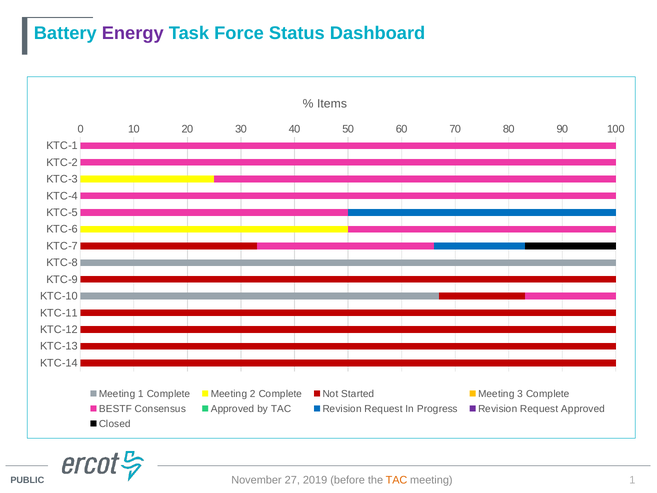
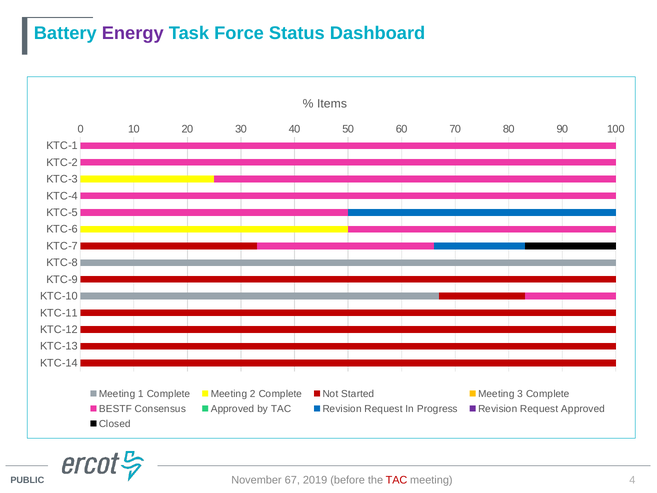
27: 27 -> 67
TAC at (397, 480) colour: orange -> red
1 at (632, 480): 1 -> 4
